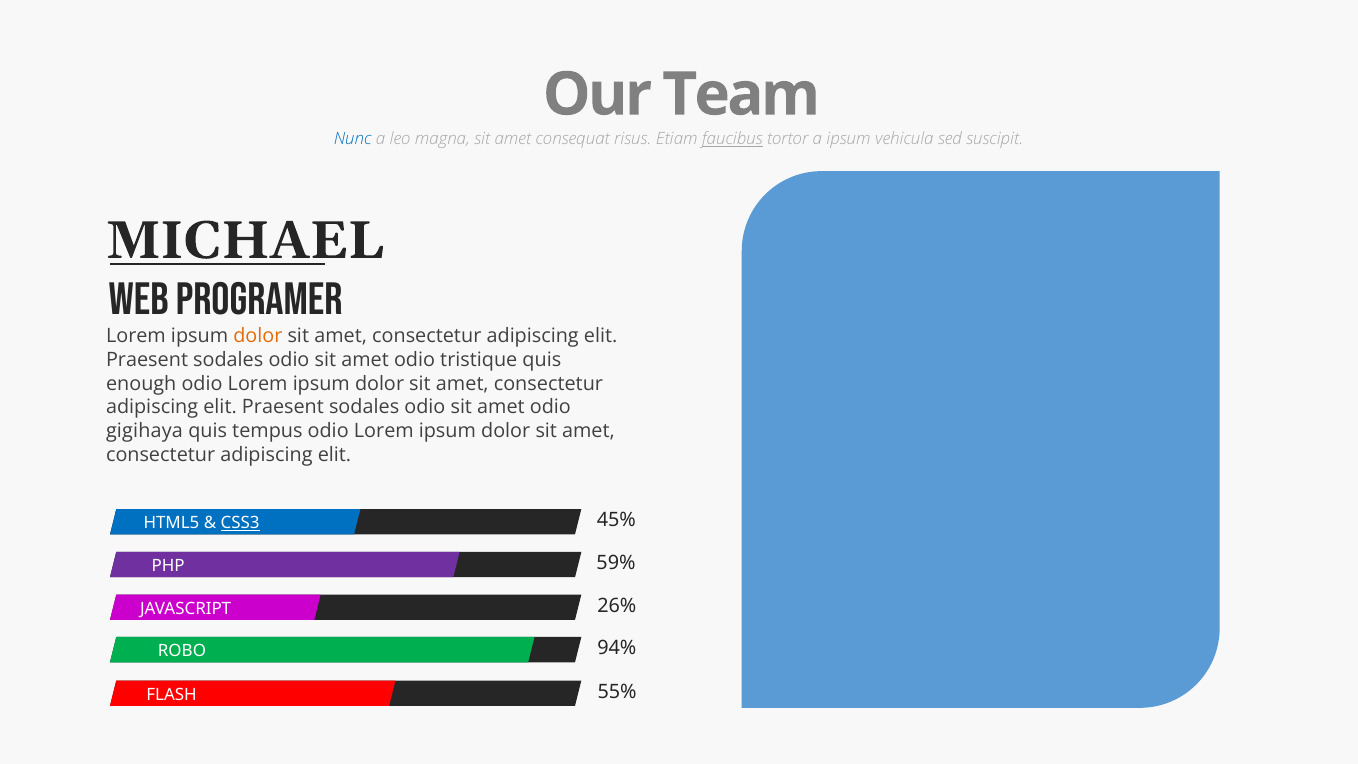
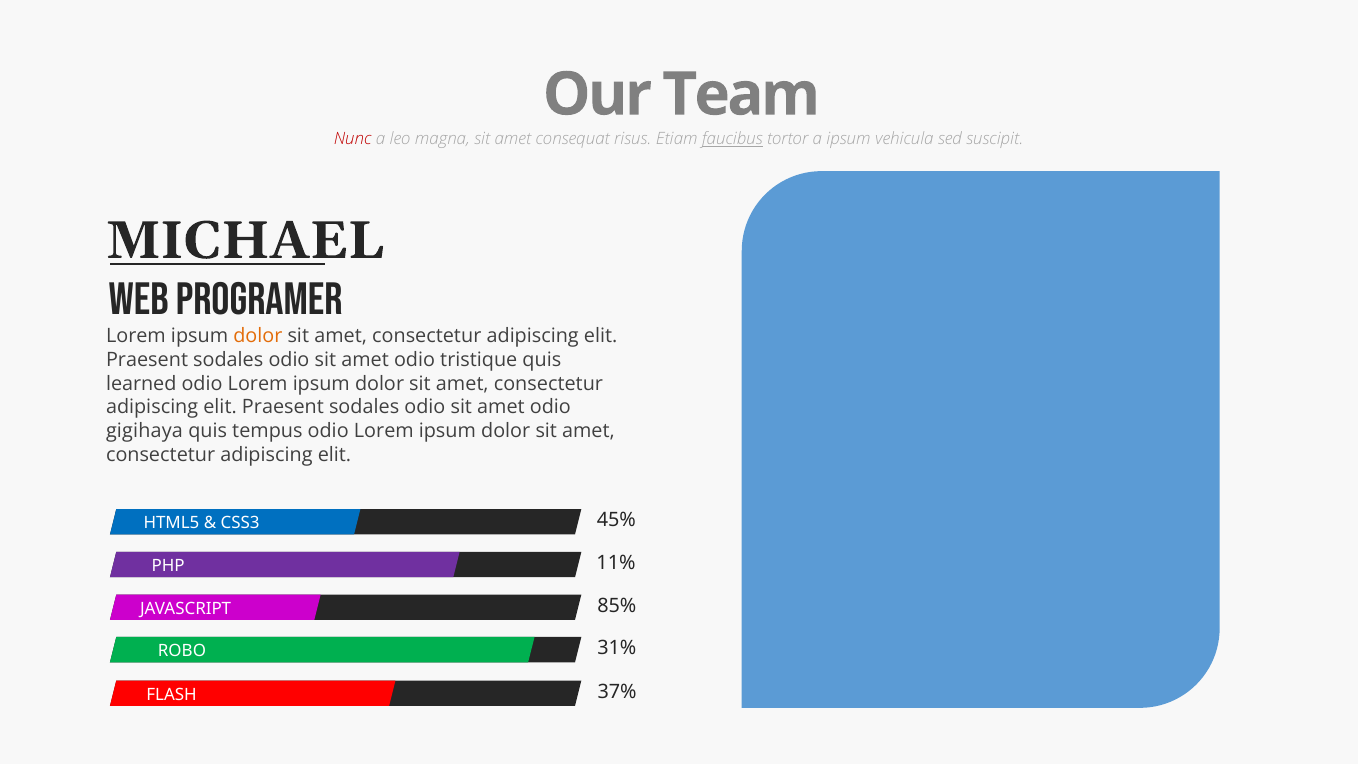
Nunc colour: blue -> red
enough: enough -> learned
CSS3 underline: present -> none
59%: 59% -> 11%
26%: 26% -> 85%
94%: 94% -> 31%
55%: 55% -> 37%
